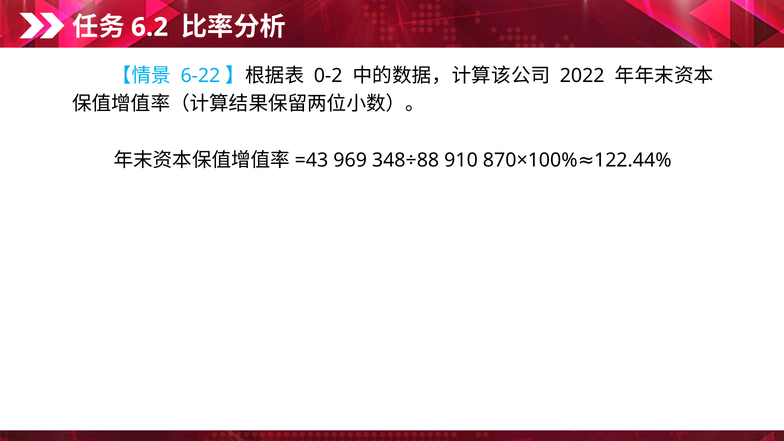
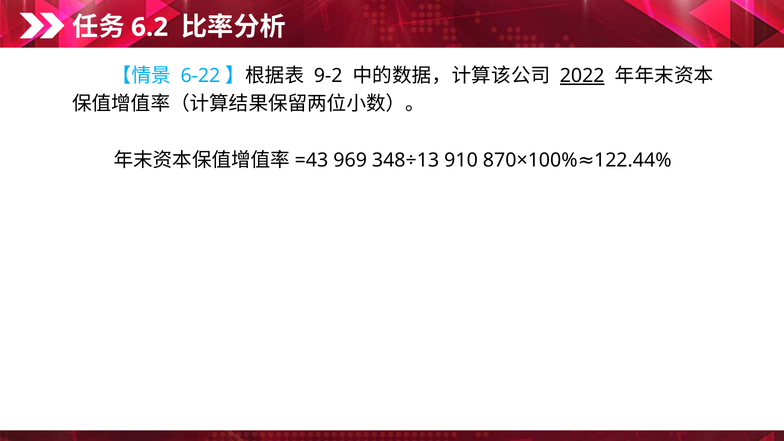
0-2: 0-2 -> 9-2
2022 underline: none -> present
348÷88: 348÷88 -> 348÷13
